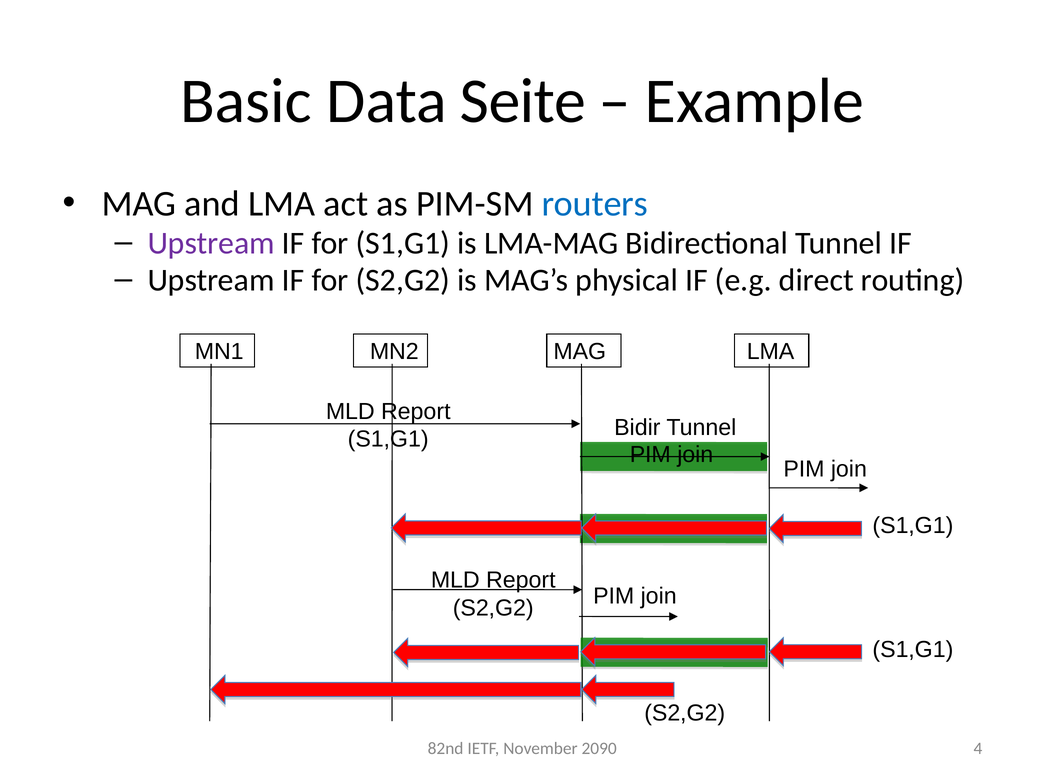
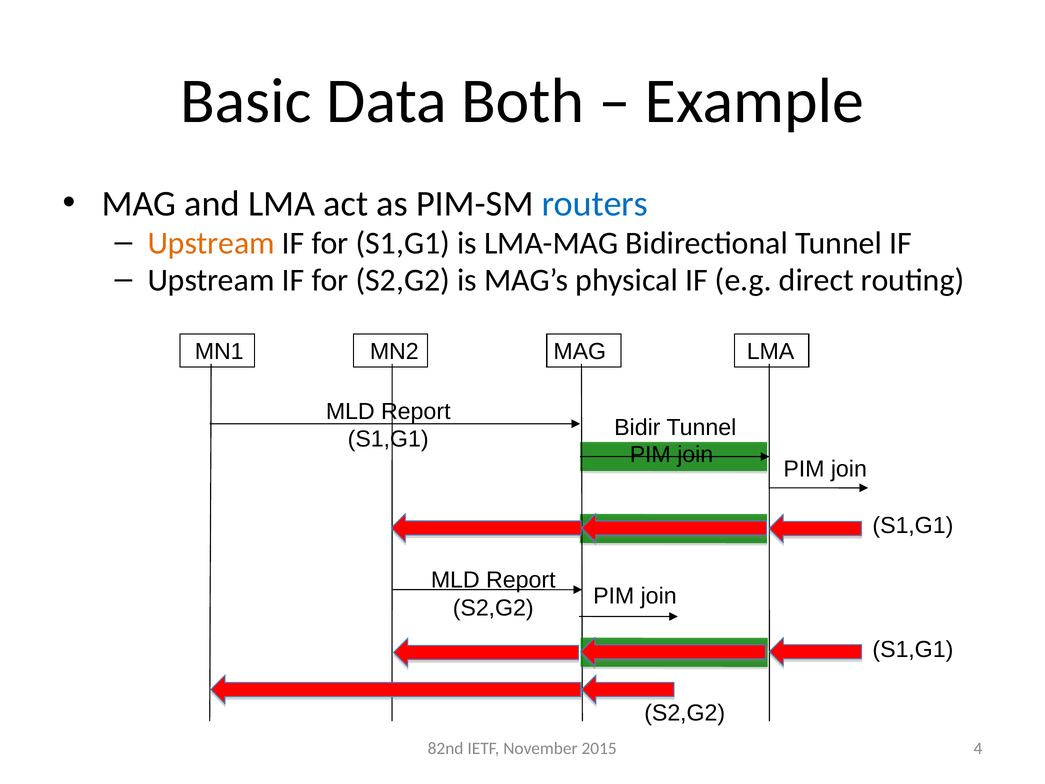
Seite: Seite -> Both
Upstream at (211, 243) colour: purple -> orange
2090: 2090 -> 2015
